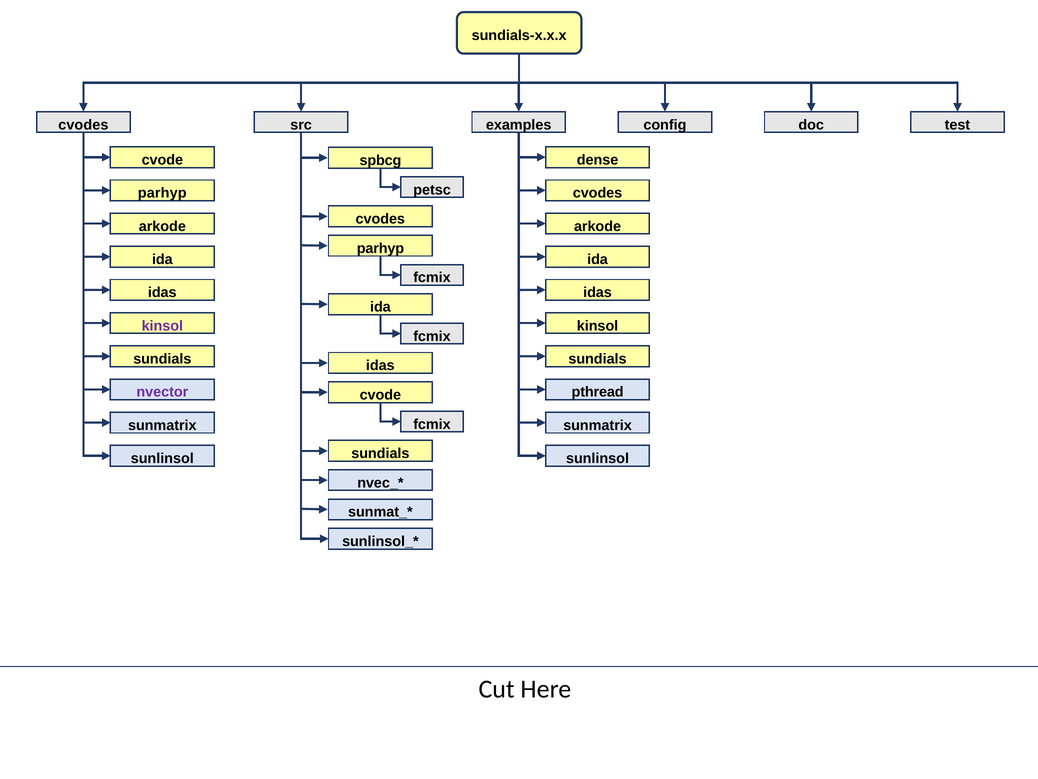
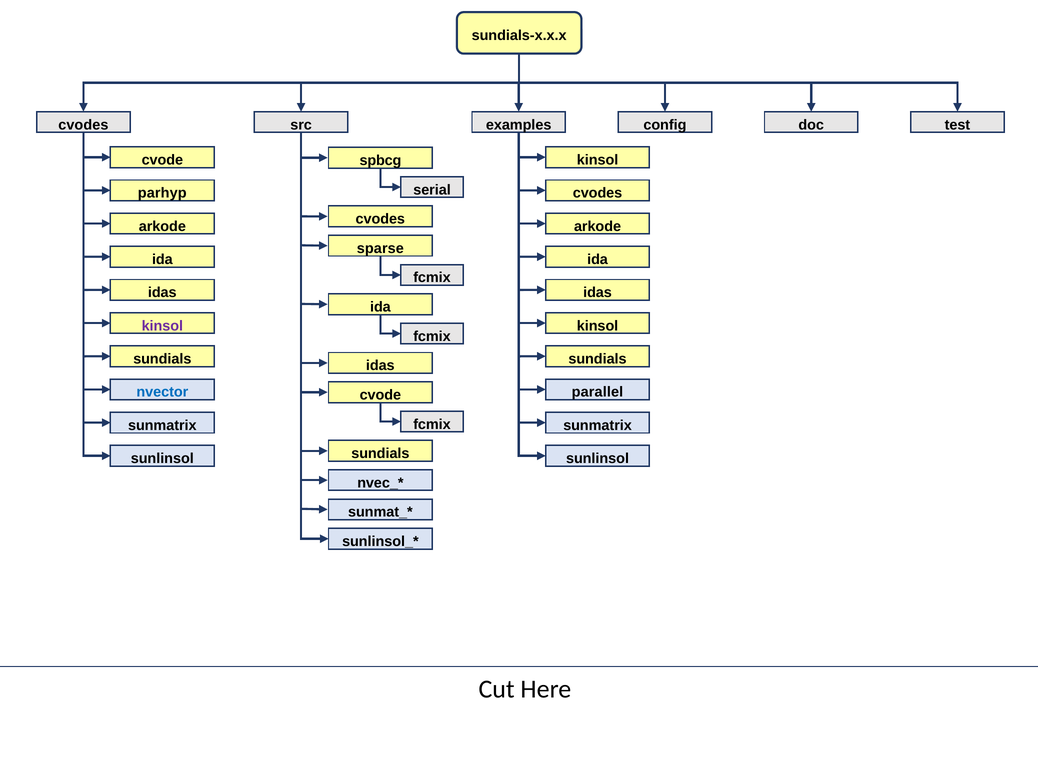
dense at (598, 160): dense -> kinsol
petsc: petsc -> serial
parhyp at (380, 248): parhyp -> sparse
nvector colour: purple -> blue
pthread: pthread -> parallel
